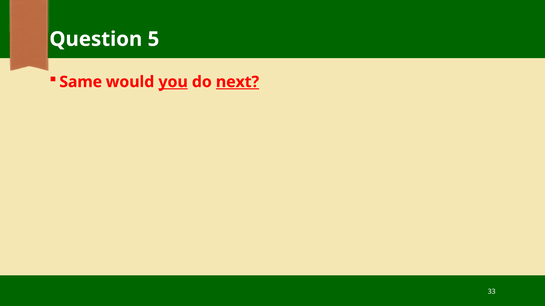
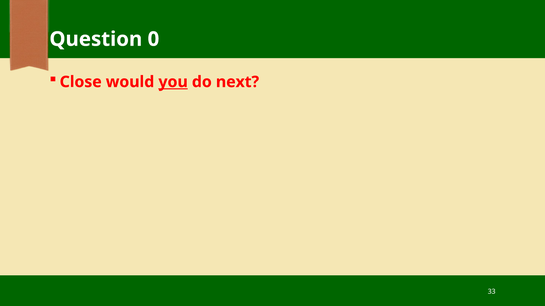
5: 5 -> 0
Same: Same -> Close
next underline: present -> none
